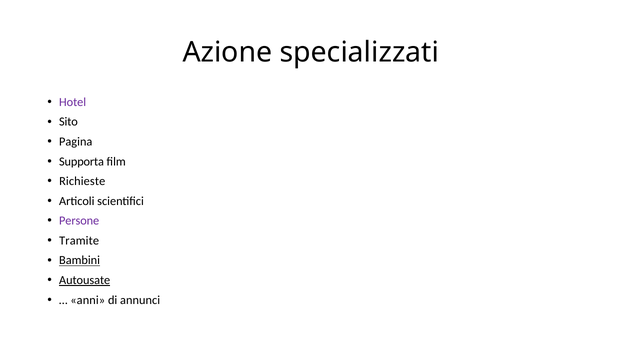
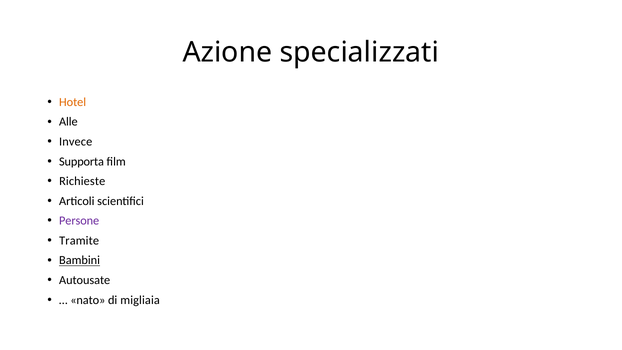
Hotel colour: purple -> orange
Sito: Sito -> Alle
Pagina: Pagina -> Invece
Autousate underline: present -> none
anni: anni -> nato
annunci: annunci -> migliaia
